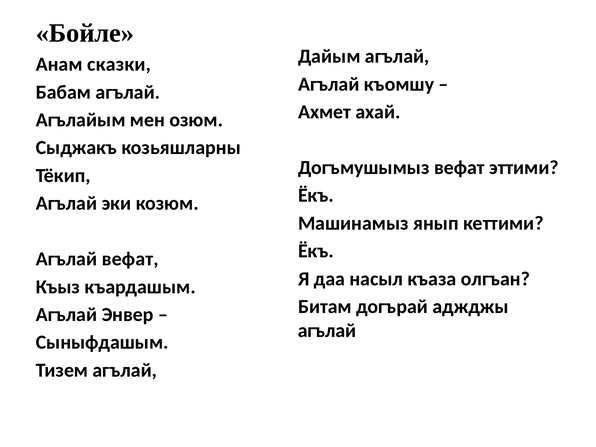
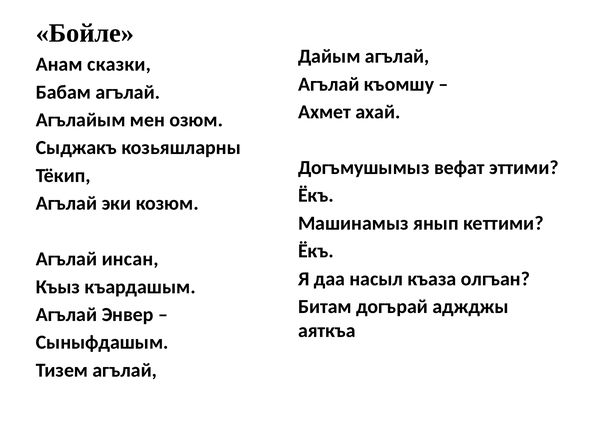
Агълай вефат: вефат -> инсан
агълай at (327, 330): агълай -> аяткъа
